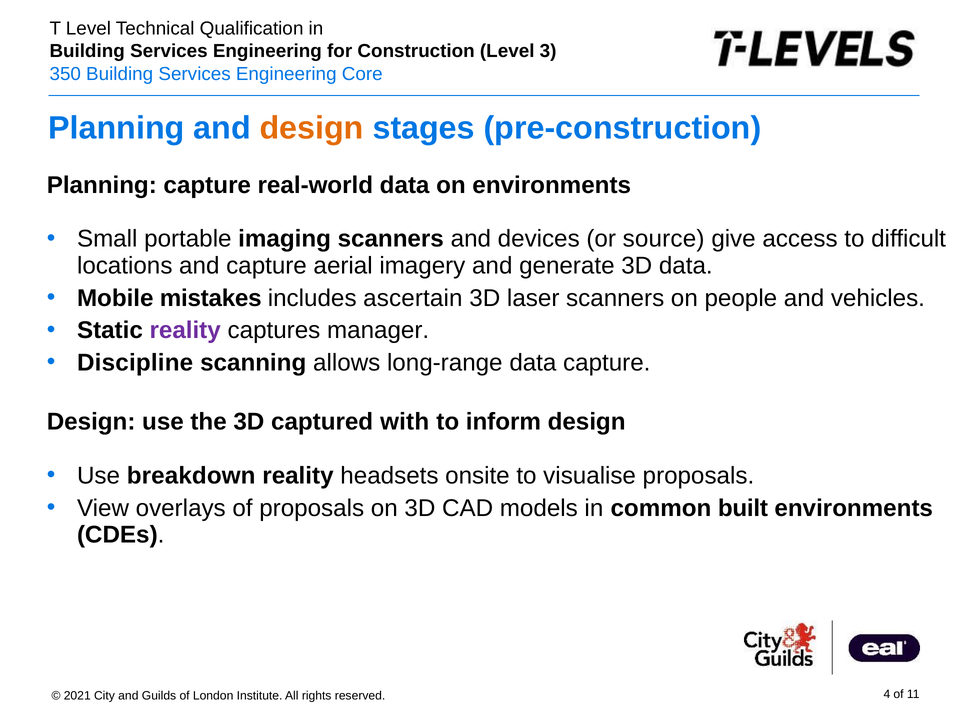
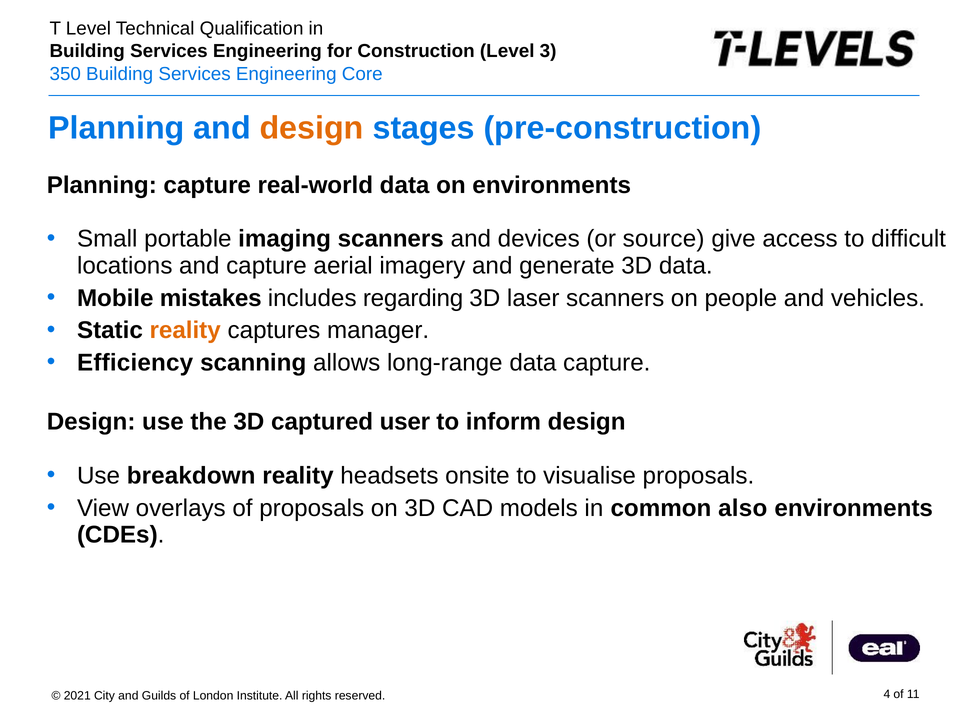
ascertain: ascertain -> regarding
reality at (185, 330) colour: purple -> orange
Discipline: Discipline -> Efficiency
with: with -> user
built: built -> also
